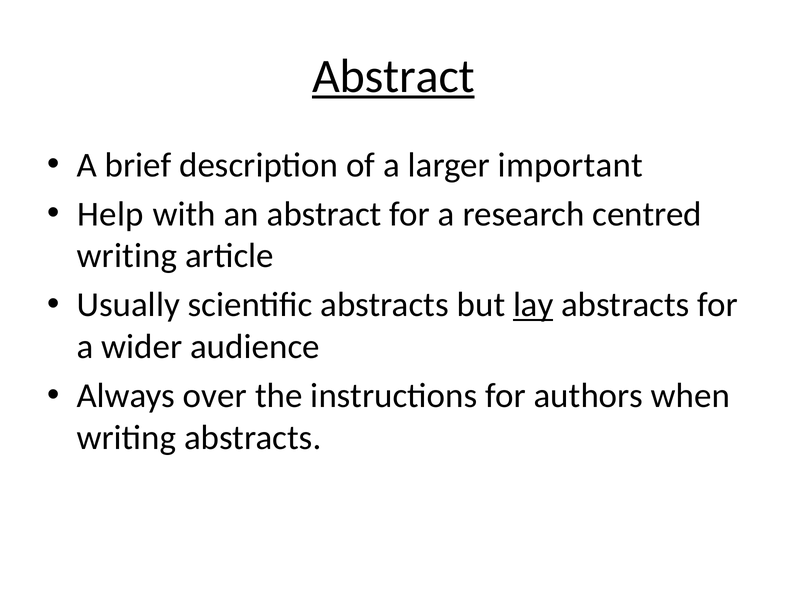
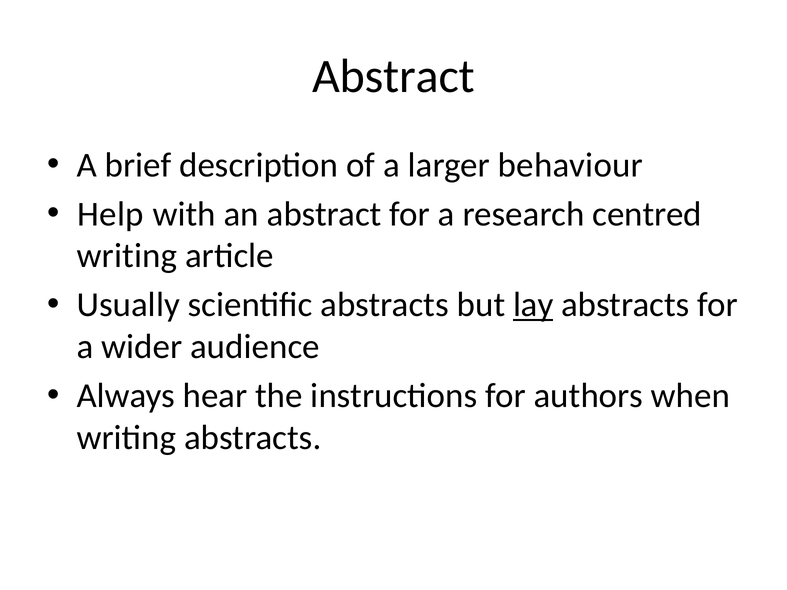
Abstract at (394, 76) underline: present -> none
important: important -> behaviour
over: over -> hear
